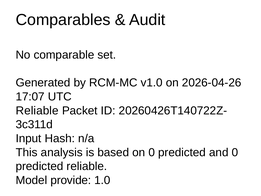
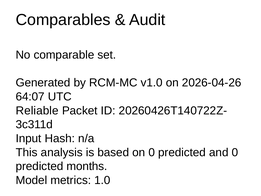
17:07: 17:07 -> 64:07
predicted reliable: reliable -> months
provide: provide -> metrics
